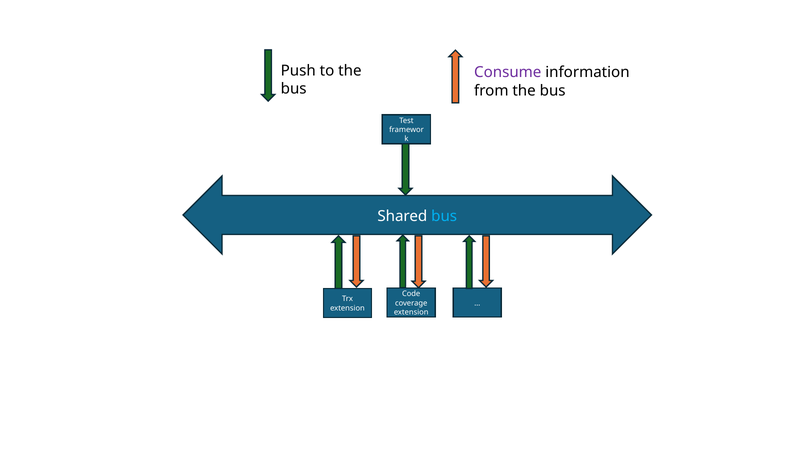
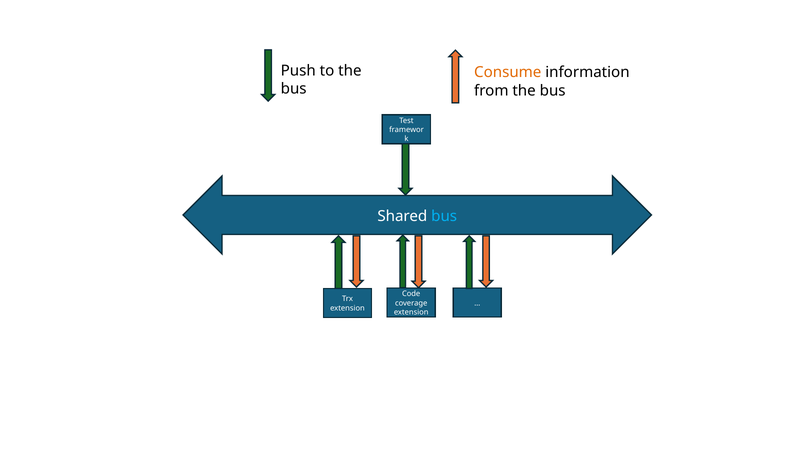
Consume colour: purple -> orange
